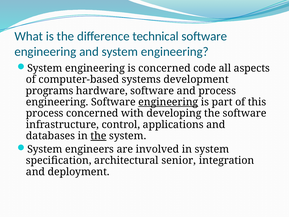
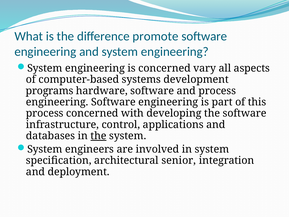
technical: technical -> promote
code: code -> vary
engineering at (168, 102) underline: present -> none
